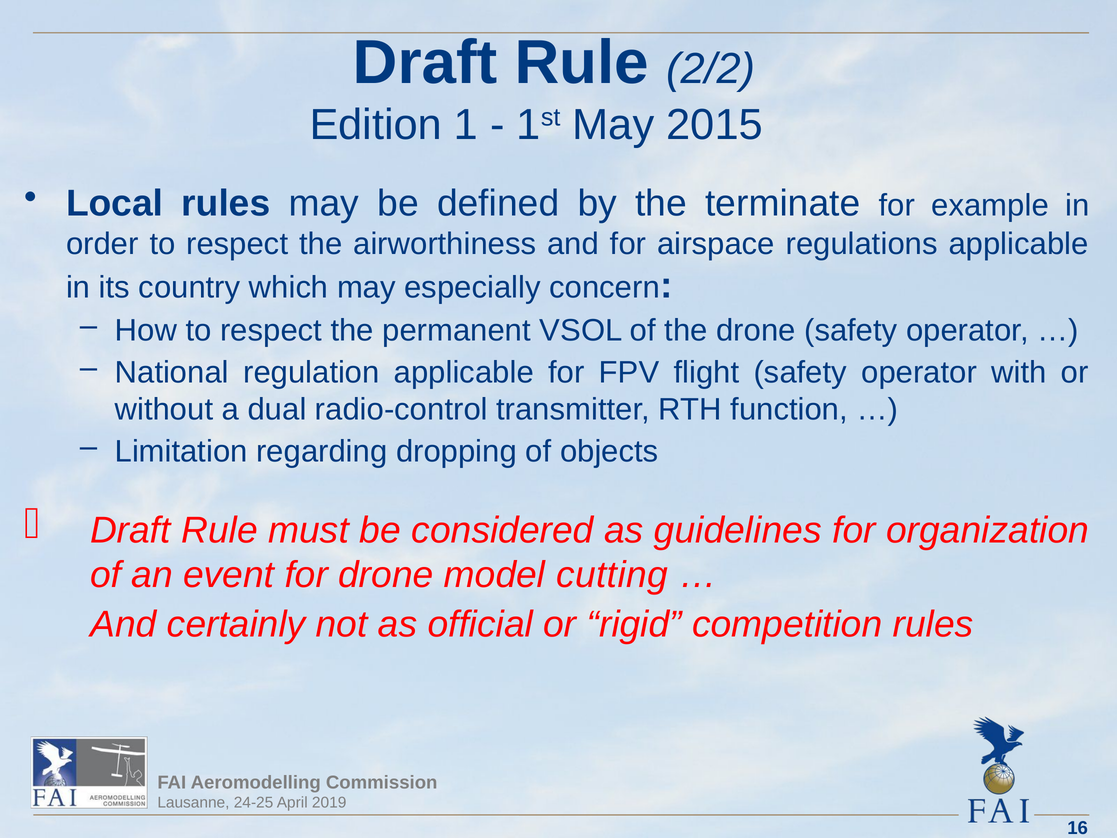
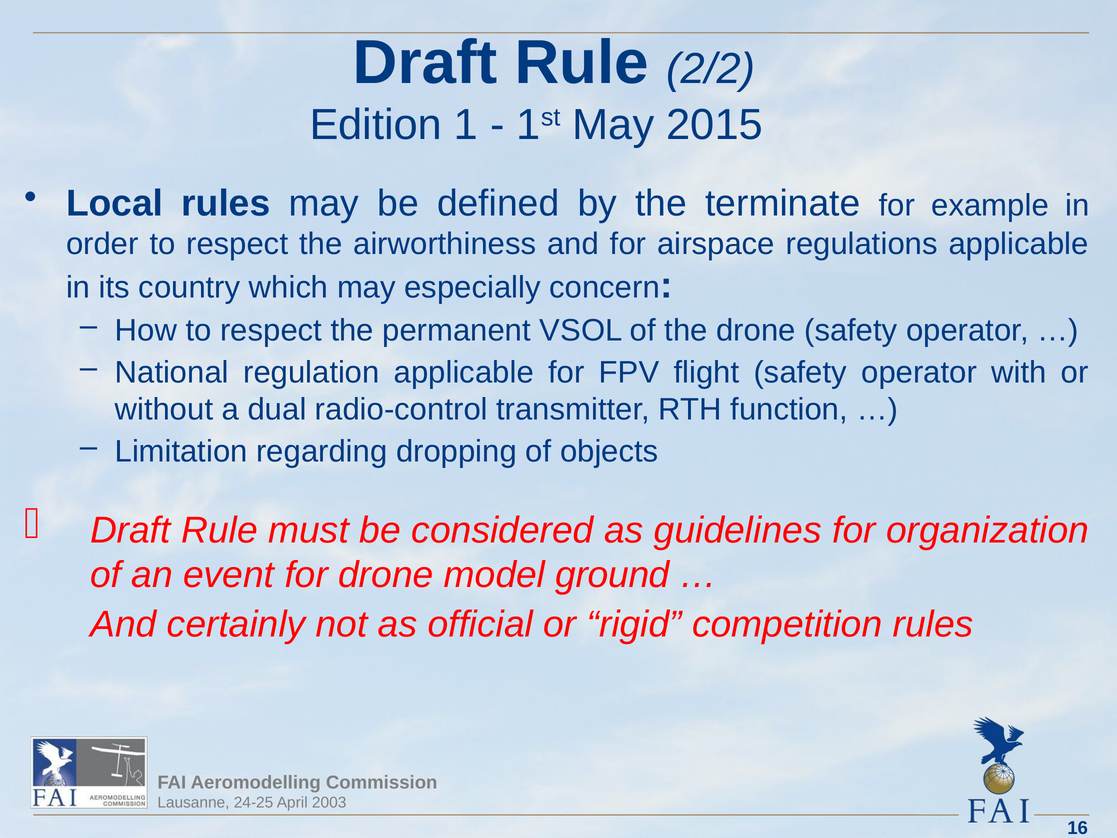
cutting: cutting -> ground
2019: 2019 -> 2003
